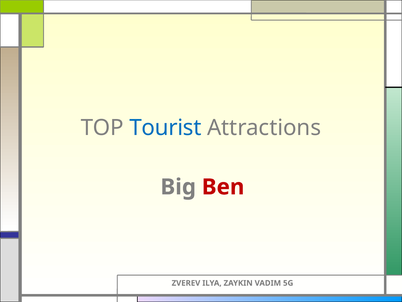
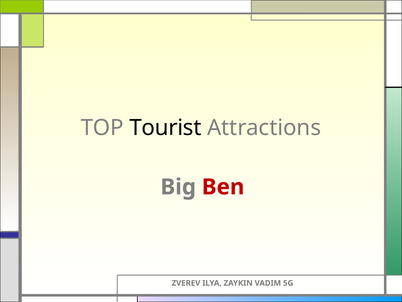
Tourist colour: blue -> black
